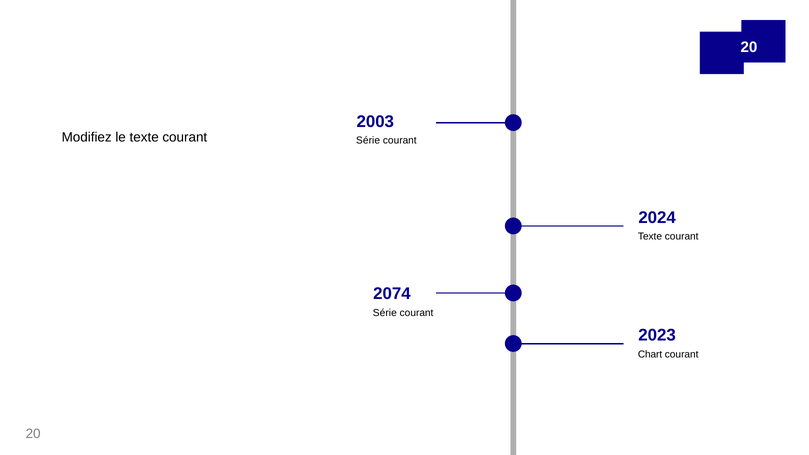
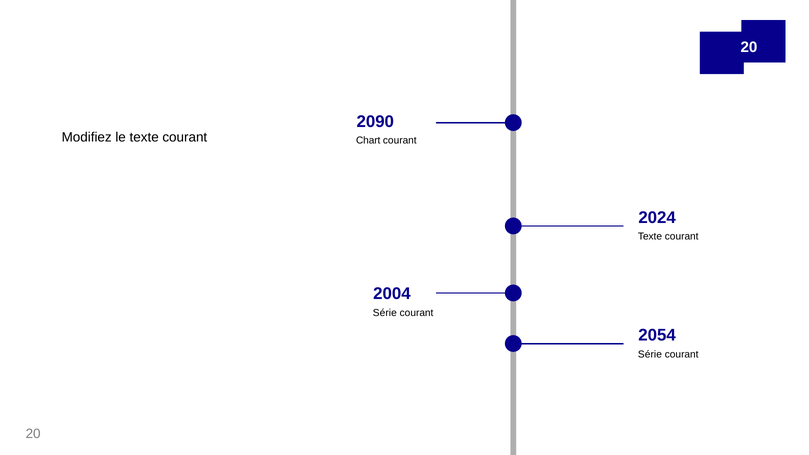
2003: 2003 -> 2090
Série at (368, 141): Série -> Chart
2074: 2074 -> 2004
2023: 2023 -> 2054
Chart at (650, 354): Chart -> Série
